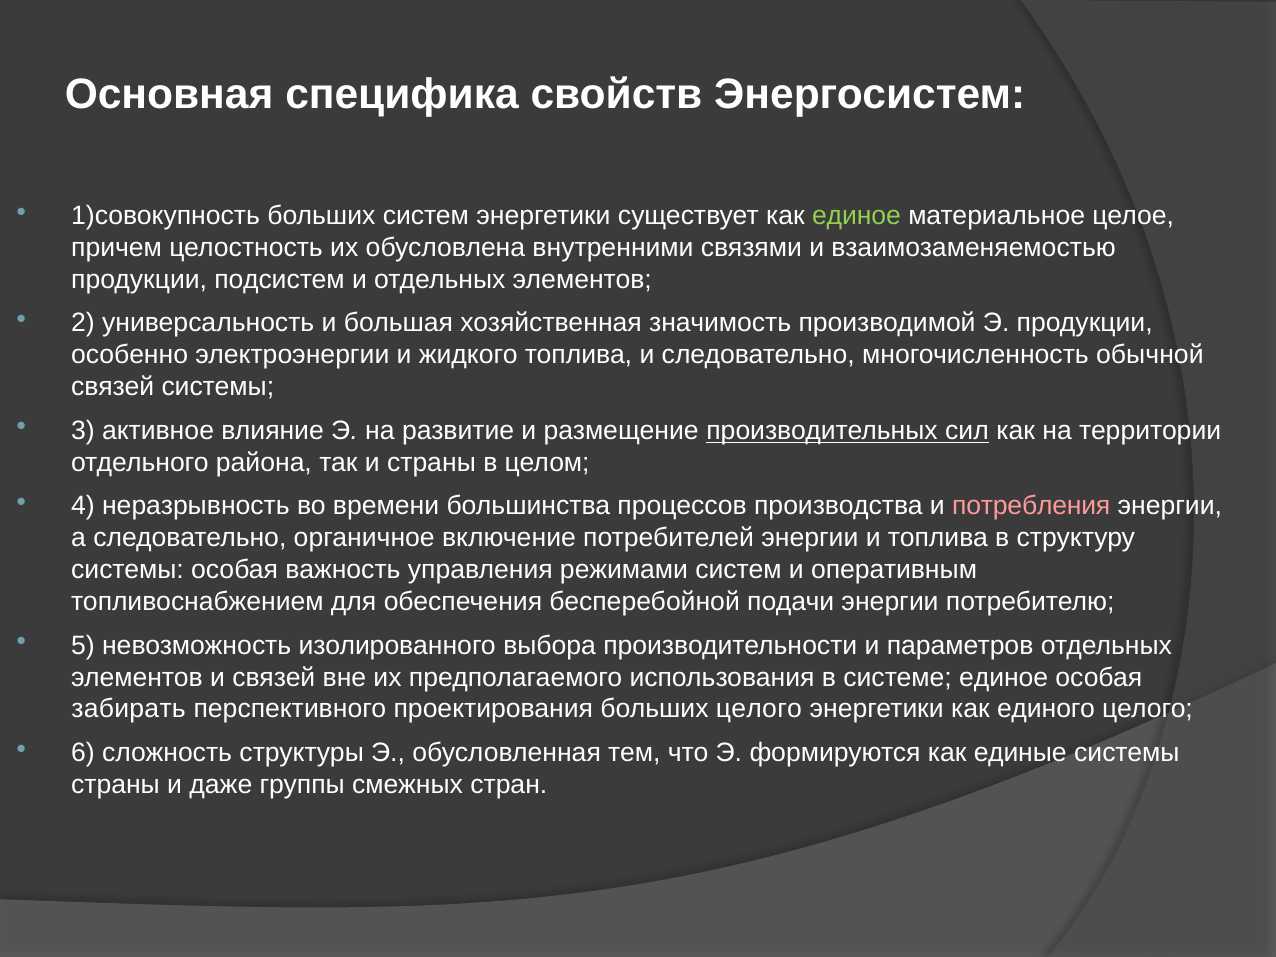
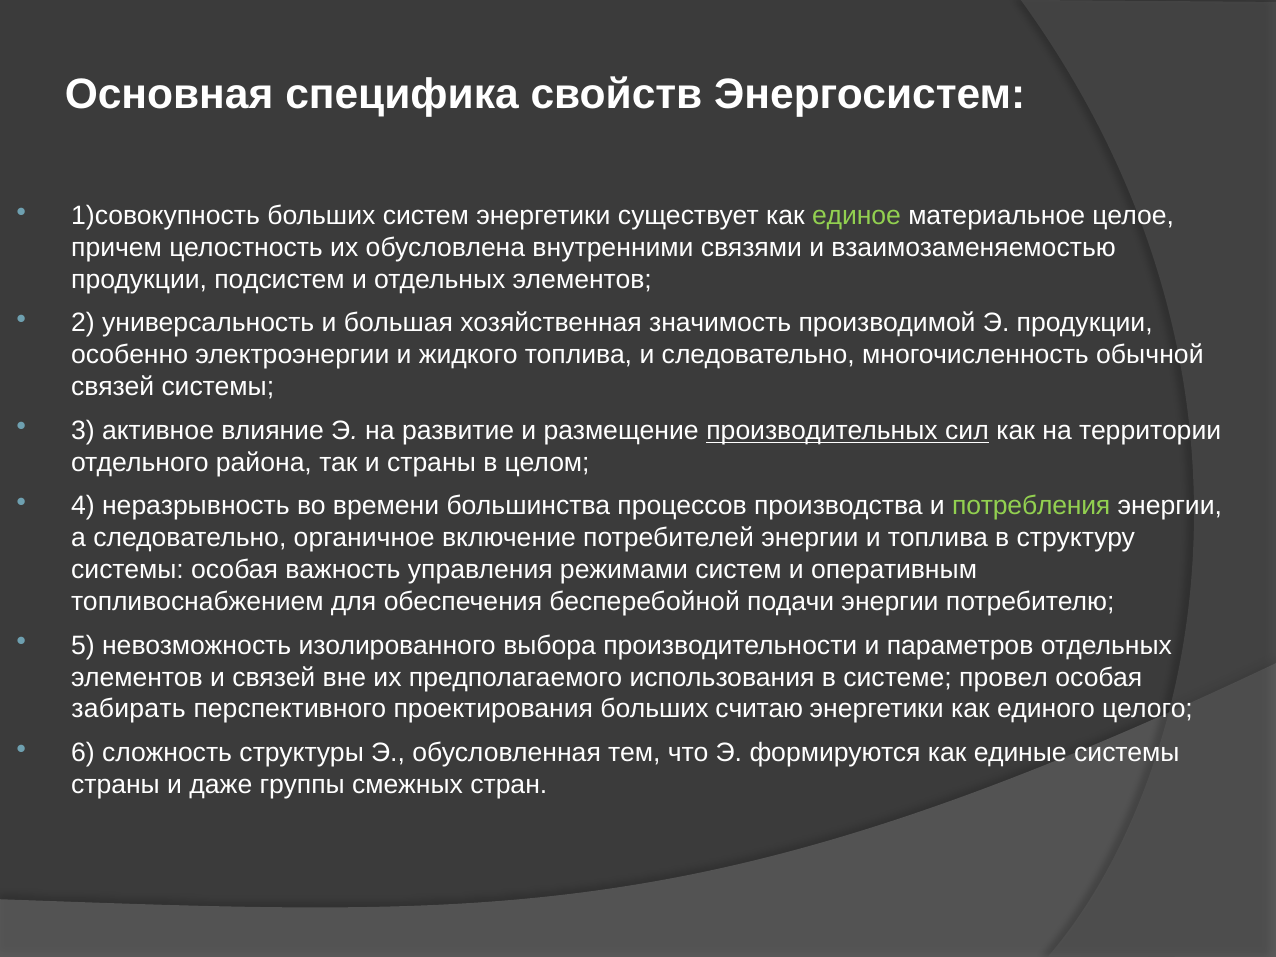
потребления colour: pink -> light green
системе единое: единое -> провел
больших целого: целого -> считаю
